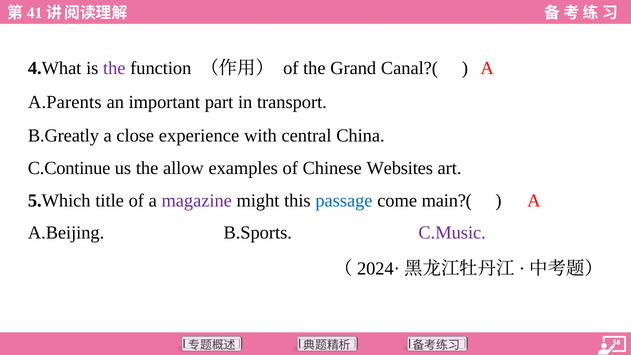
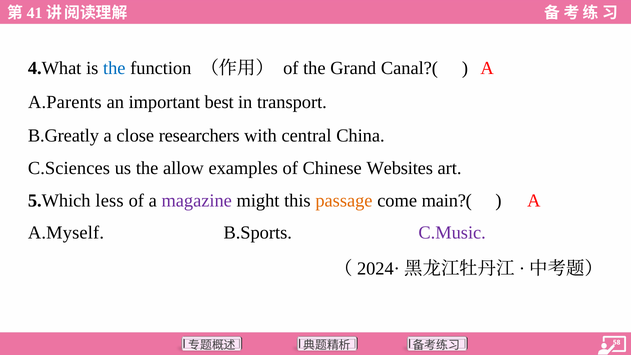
the at (114, 68) colour: purple -> blue
part: part -> best
experience: experience -> researchers
C.Continue: C.Continue -> C.Sciences
title: title -> less
passage colour: blue -> orange
A.Beijing: A.Beijing -> A.Myself
